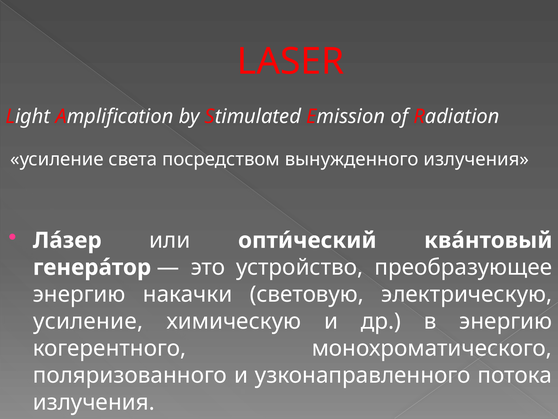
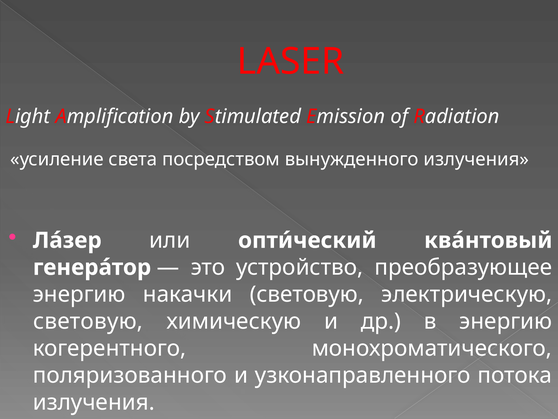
усиление at (88, 321): усиление -> световую
